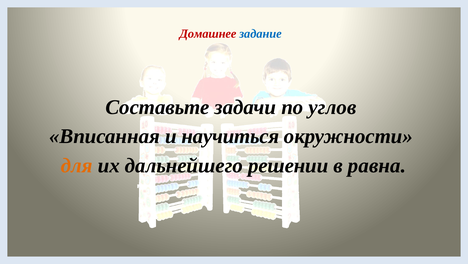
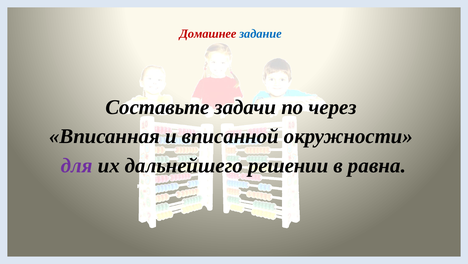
углов: углов -> через
научиться: научиться -> вписанной
для colour: orange -> purple
